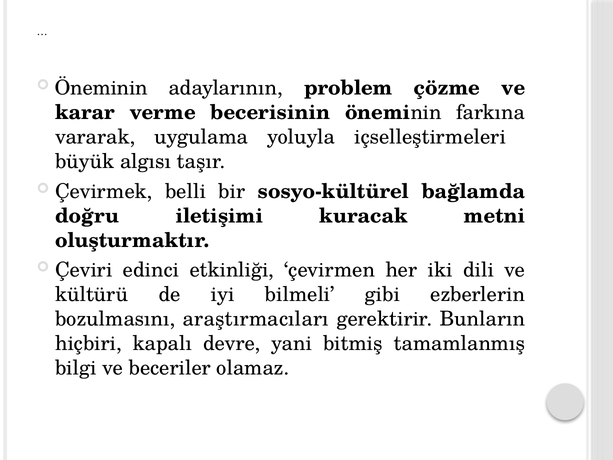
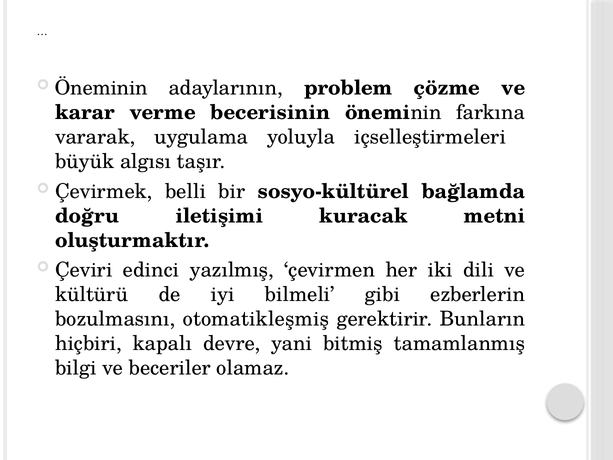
etkinliği: etkinliği -> yazılmış
araştırmacıları: araştırmacıları -> otomatikleşmiş
